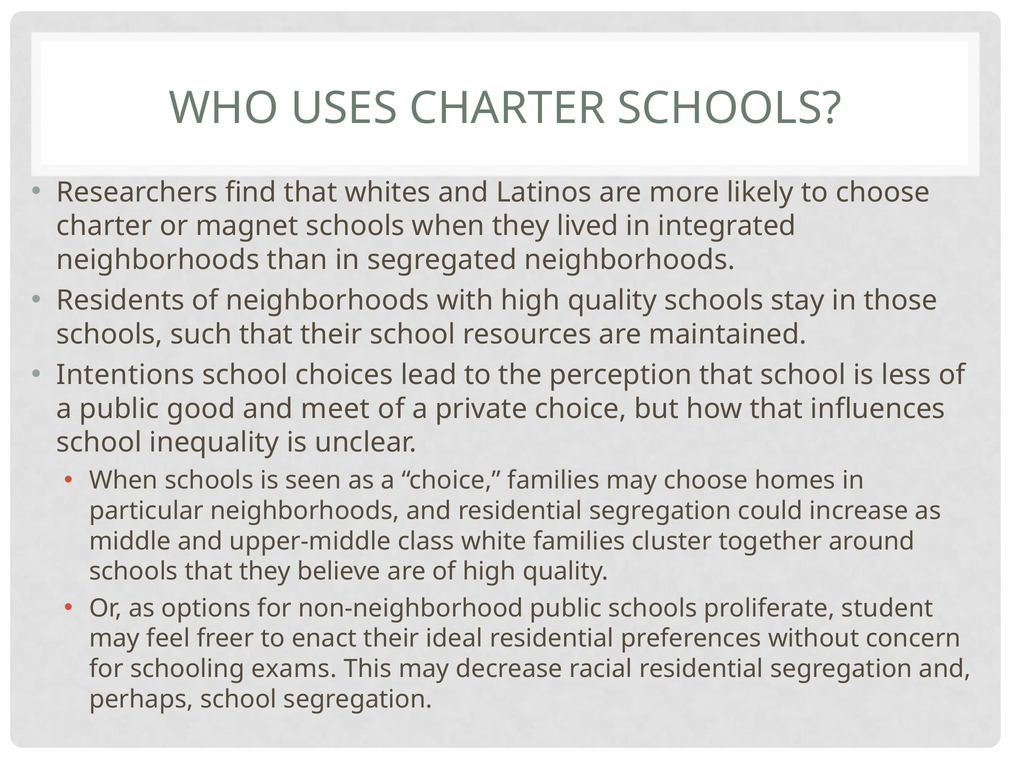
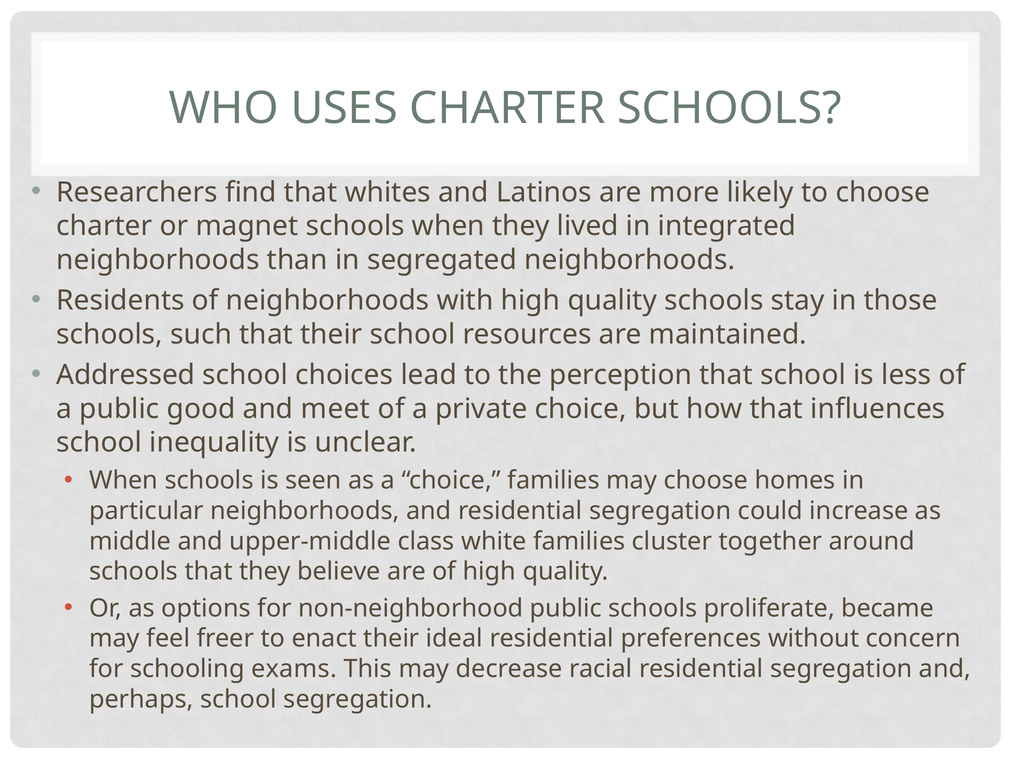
Intentions: Intentions -> Addressed
student: student -> became
